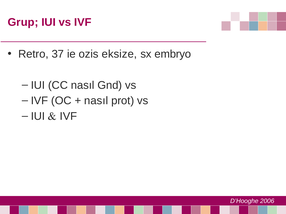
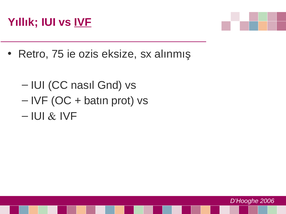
Grup: Grup -> Yıllık
IVF at (83, 22) underline: none -> present
37: 37 -> 75
embryo: embryo -> alınmış
nasıl at (96, 101): nasıl -> batın
